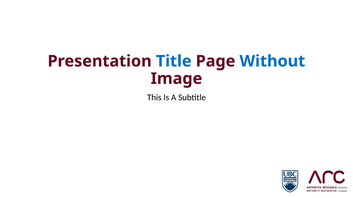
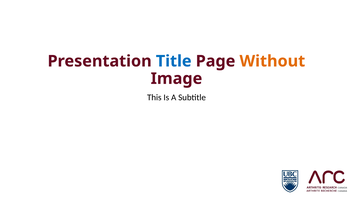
Without colour: blue -> orange
